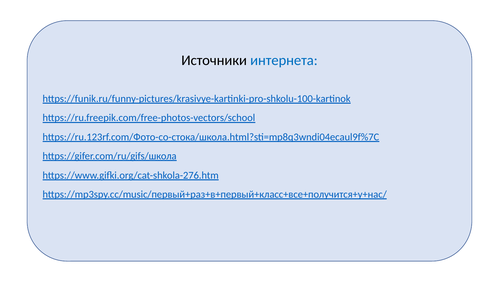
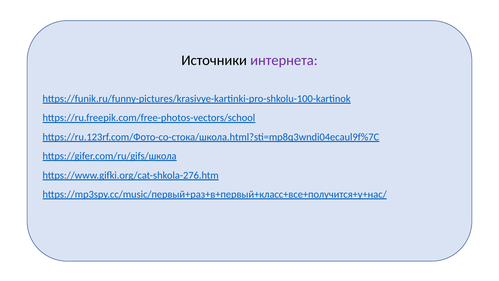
интернета colour: blue -> purple
